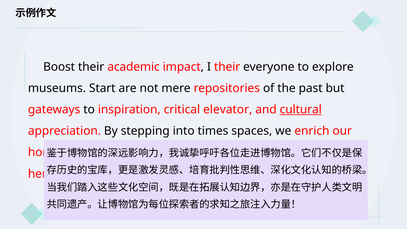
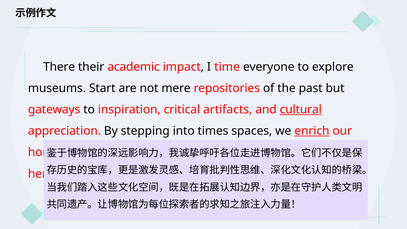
Boost: Boost -> There
I their: their -> time
elevator: elevator -> artifacts
enrich underline: none -> present
